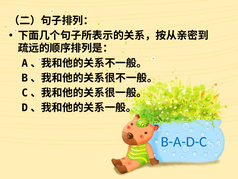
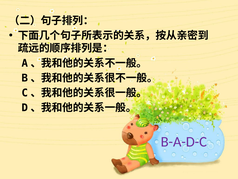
B-A-D-C colour: blue -> purple
